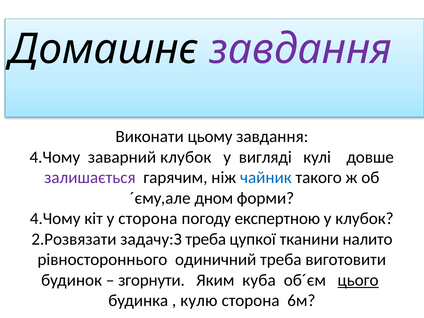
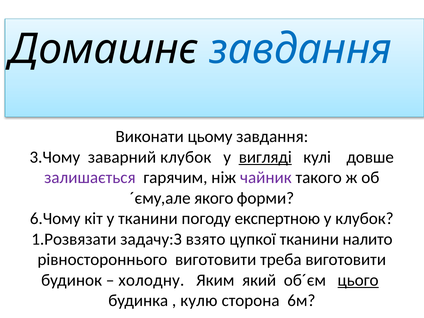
завдання at (301, 49) colour: purple -> blue
4.Чому at (55, 157): 4.Чому -> 3.Чому
вигляді underline: none -> present
чайник colour: blue -> purple
дном: дном -> якого
4.Чому at (55, 219): 4.Чому -> 6.Чому
у сторона: сторона -> тканини
2.Розвязати: 2.Розвязати -> 1.Розвязати
задачу:З треба: треба -> взято
рівностороннього одиничний: одиничний -> виготовити
згорнути: згорнути -> холодну
куба: куба -> який
